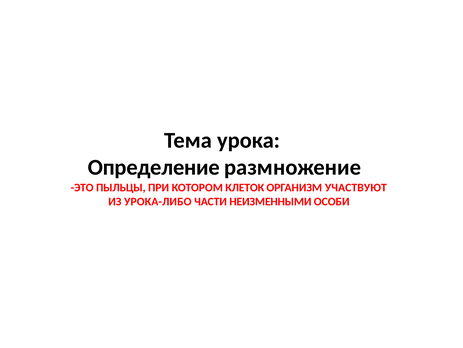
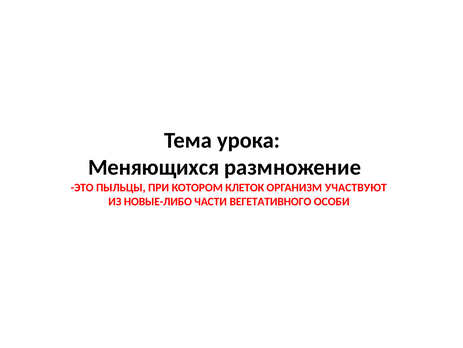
Определение: Определение -> Меняющихся
УРОКА-ЛИБО: УРОКА-ЛИБО -> НОВЫЕ-ЛИБО
НЕИЗМЕННЫМИ: НЕИЗМЕННЫМИ -> ВЕГЕТАТИВНОГО
